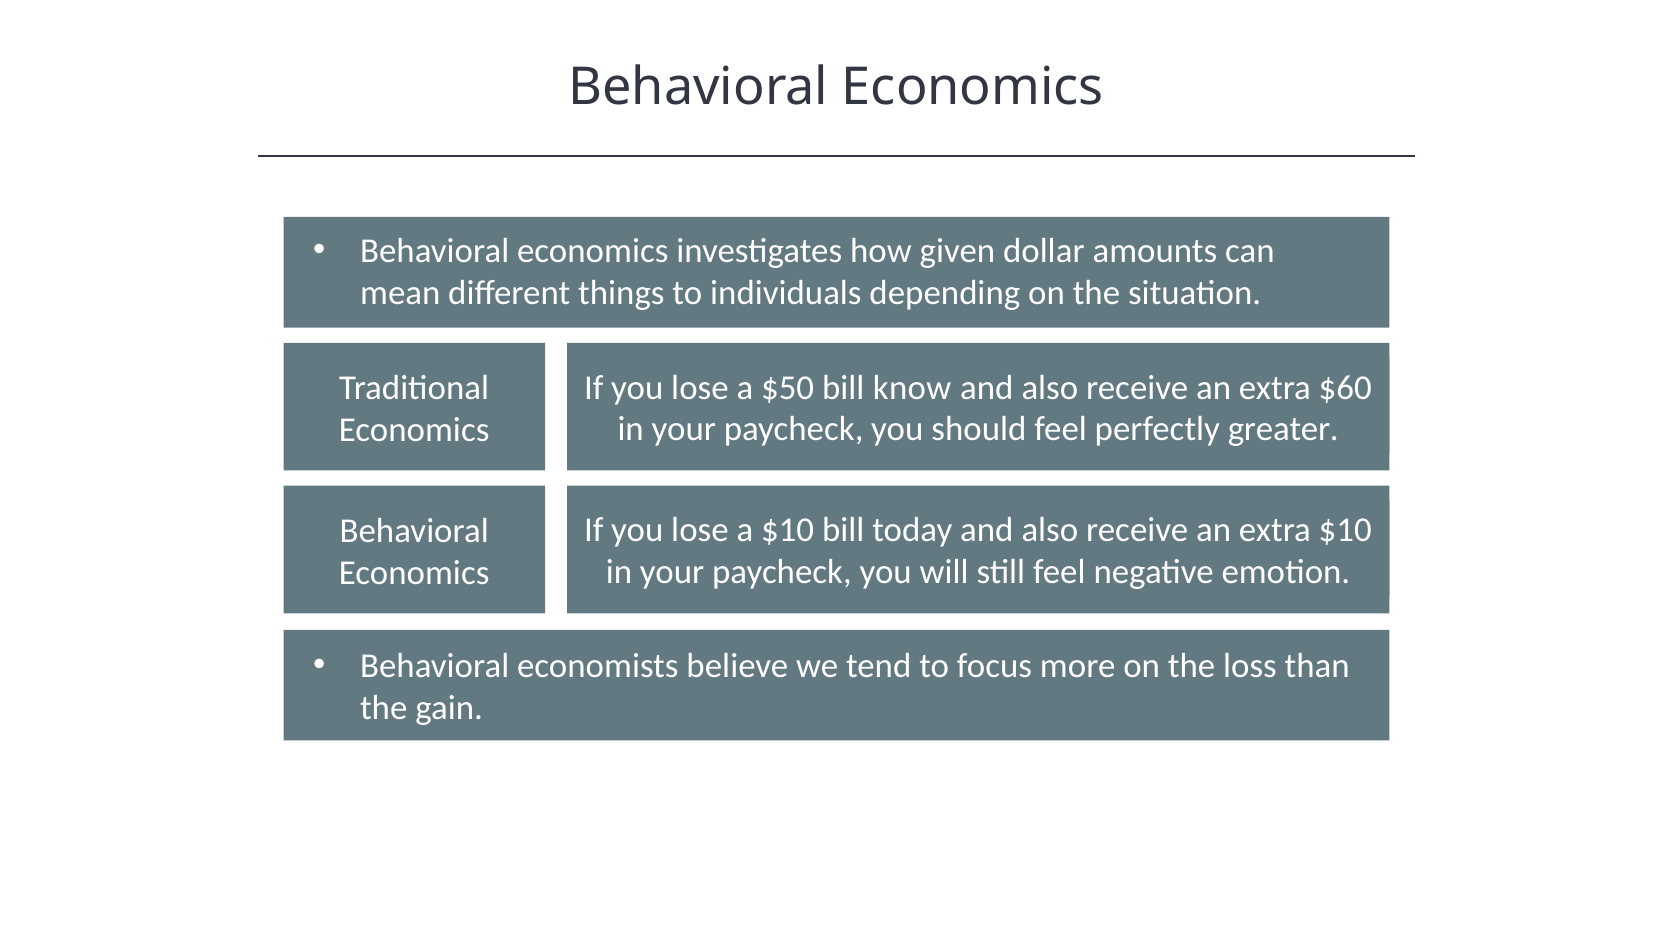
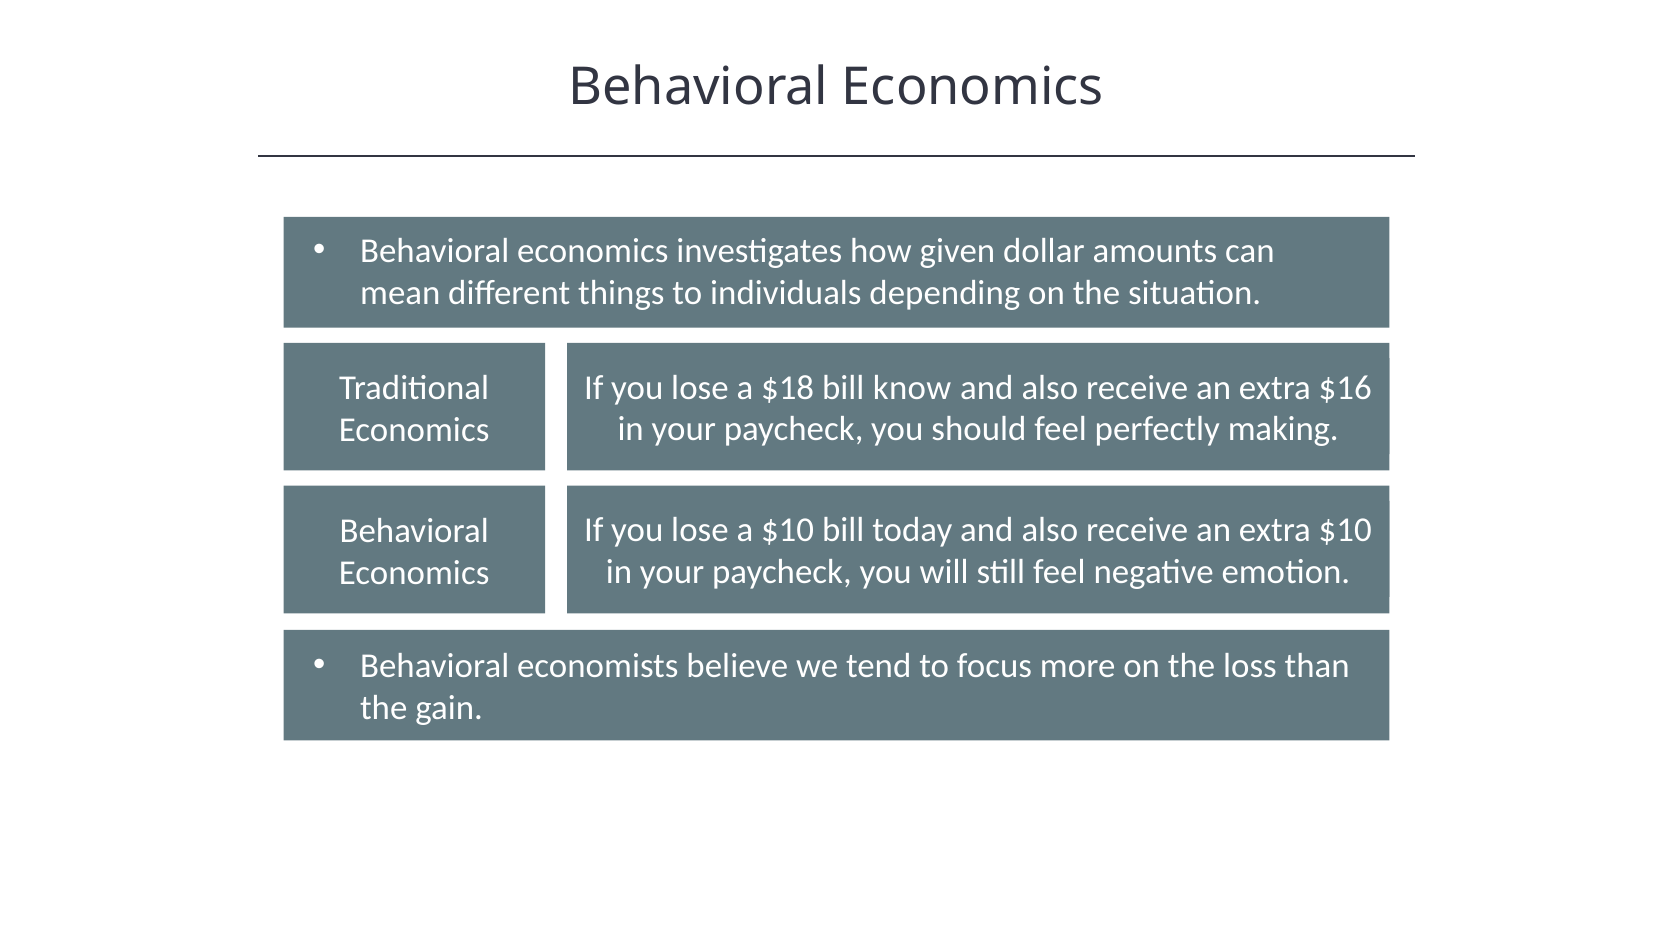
$50: $50 -> $18
$60: $60 -> $16
greater: greater -> making
